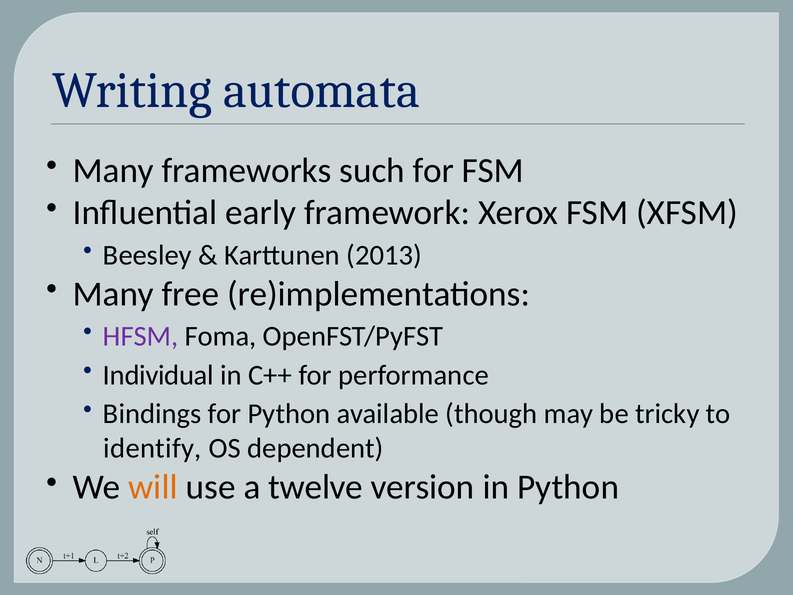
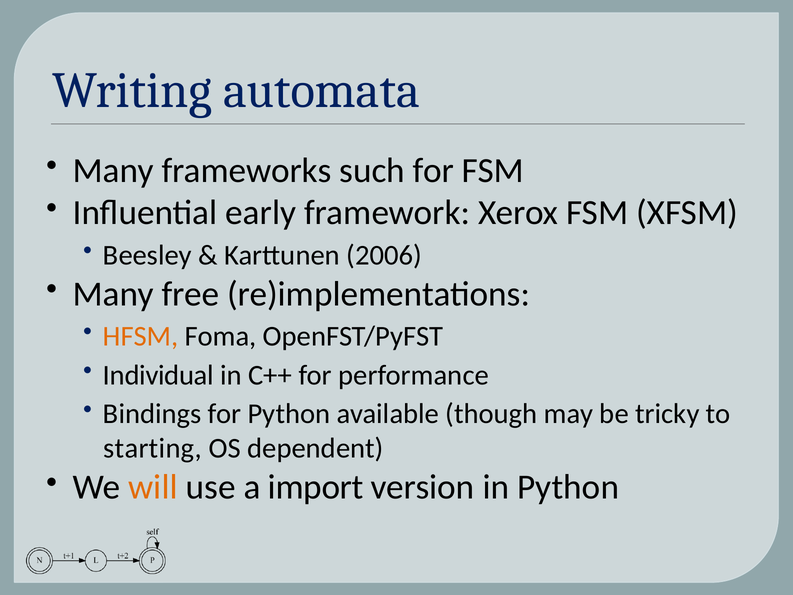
2013: 2013 -> 2006
HFSM colour: purple -> orange
identify: identify -> starting
twelve: twelve -> import
